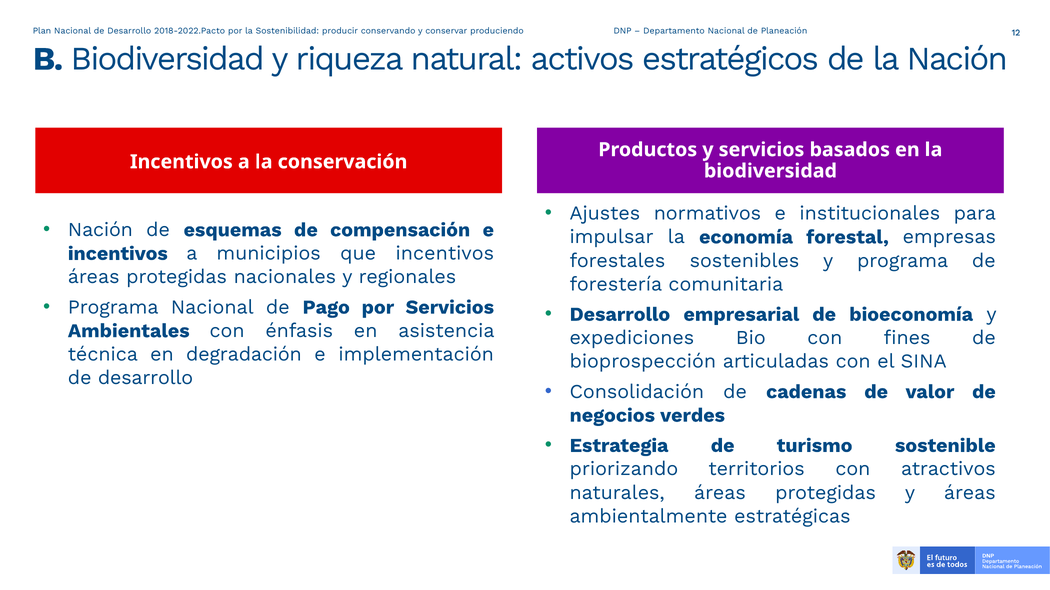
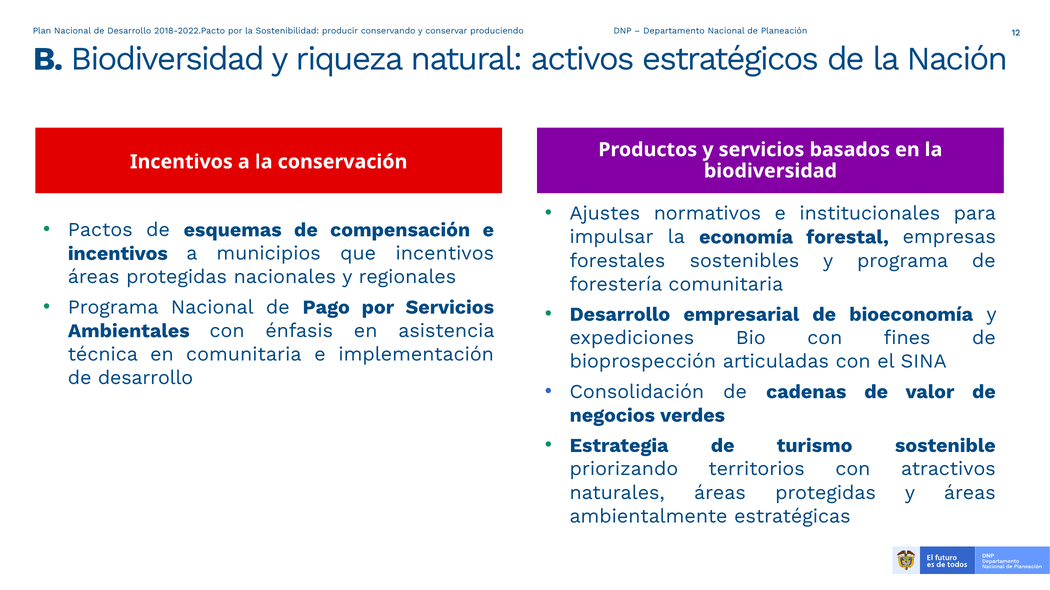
Nación at (100, 230): Nación -> Pactos
en degradación: degradación -> comunitaria
